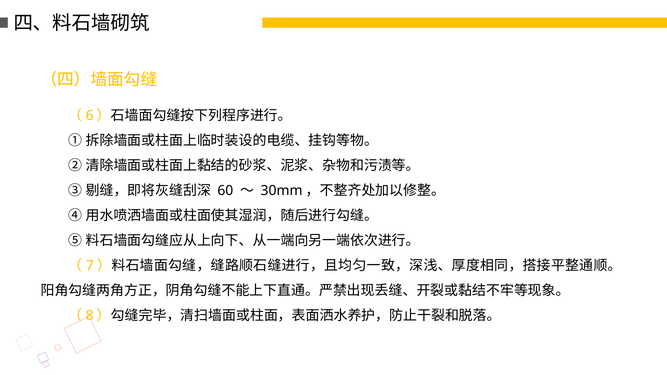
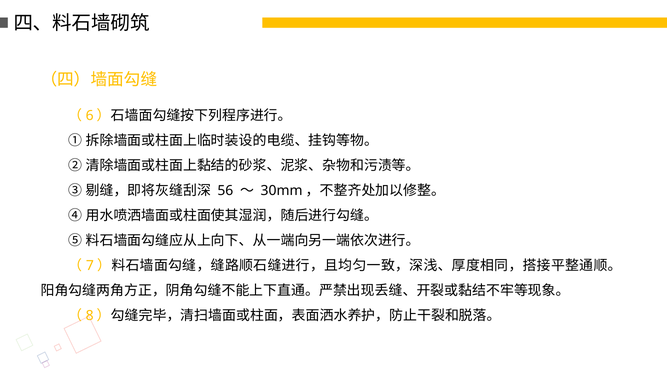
60: 60 -> 56
